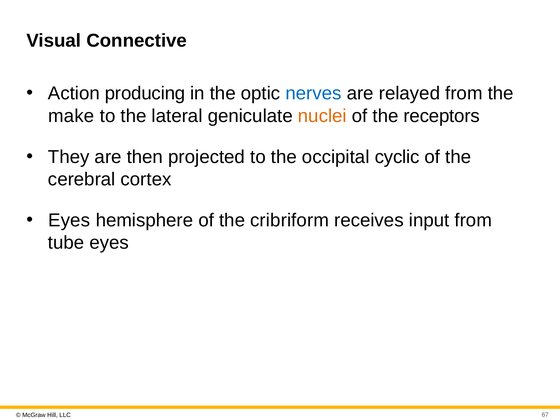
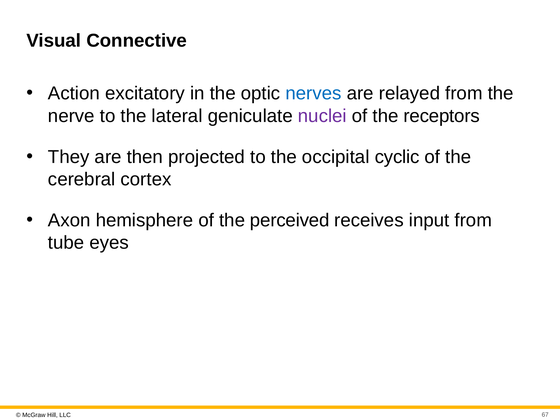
producing: producing -> excitatory
make: make -> nerve
nuclei colour: orange -> purple
Eyes at (69, 220): Eyes -> Axon
cribriform: cribriform -> perceived
